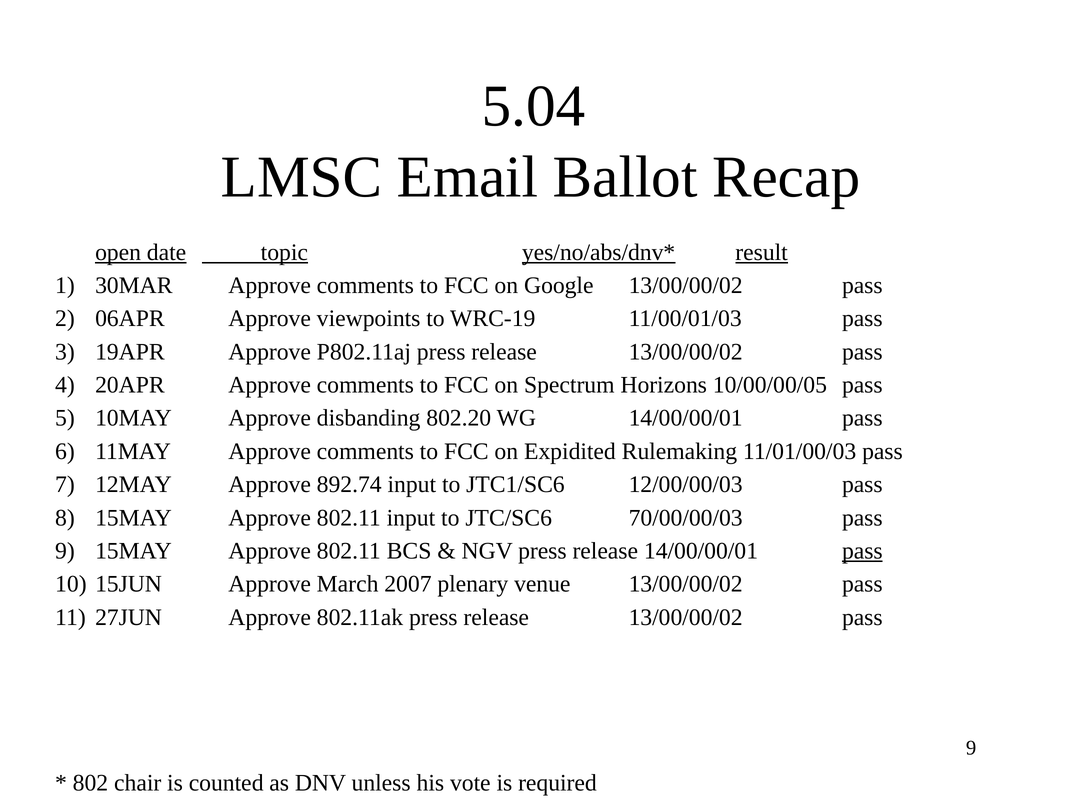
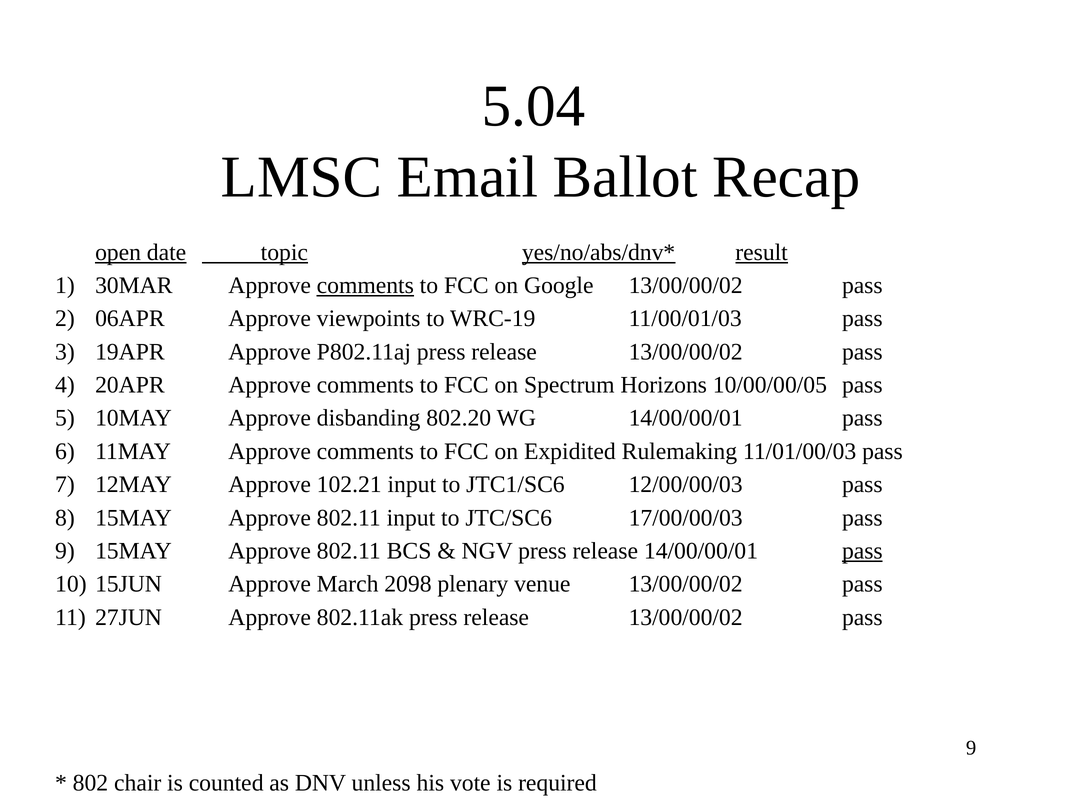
comments at (365, 286) underline: none -> present
892.74: 892.74 -> 102.21
70/00/00/03: 70/00/00/03 -> 17/00/00/03
2007: 2007 -> 2098
